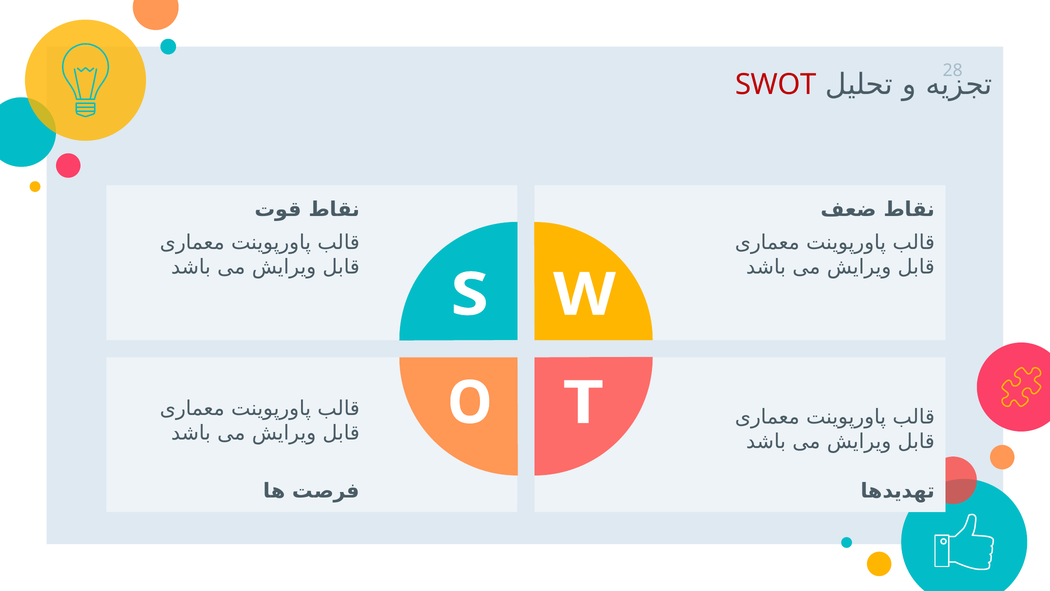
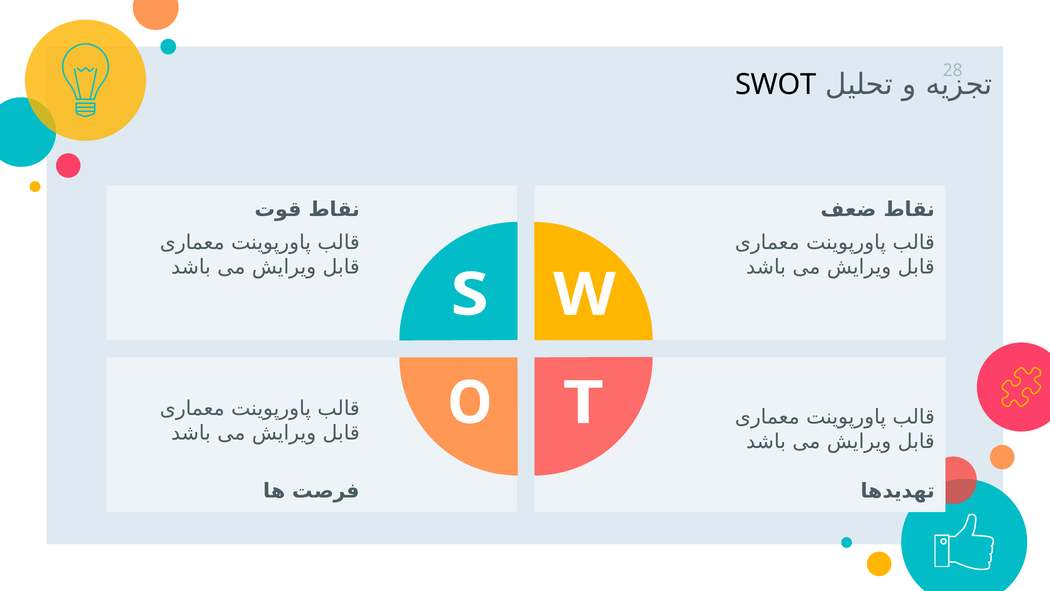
SWOT colour: red -> black
